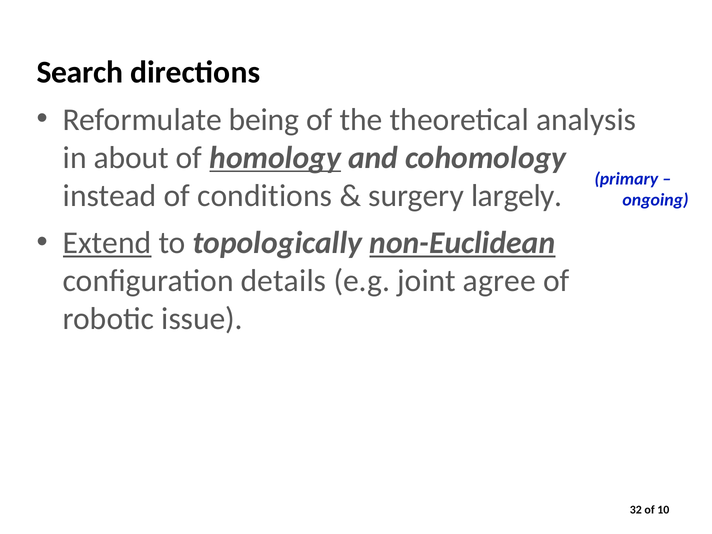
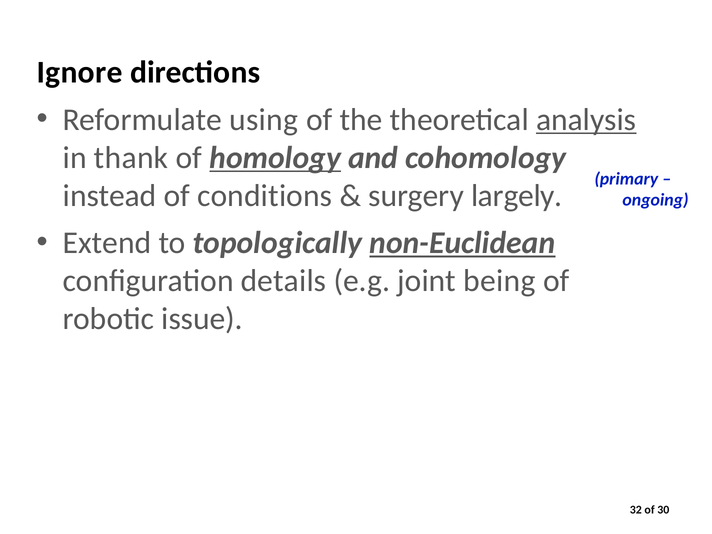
Search: Search -> Ignore
being: being -> using
analysis underline: none -> present
about: about -> thank
Extend underline: present -> none
agree: agree -> being
10: 10 -> 30
